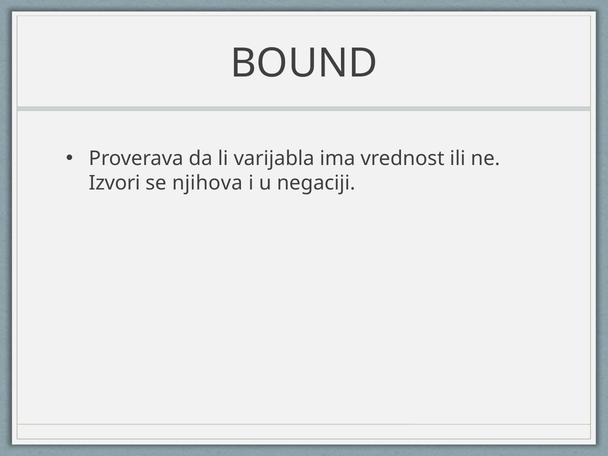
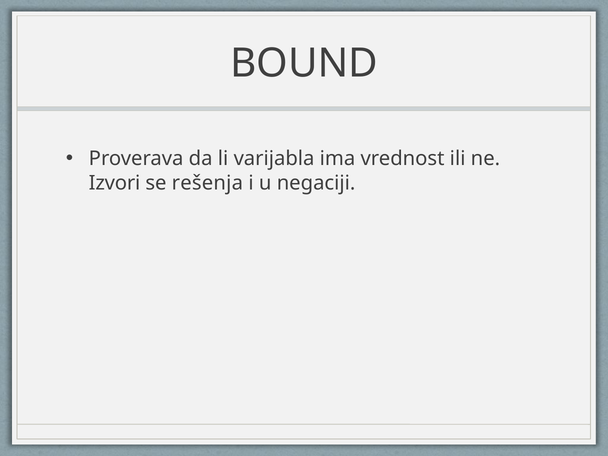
njihova: njihova -> rešenja
